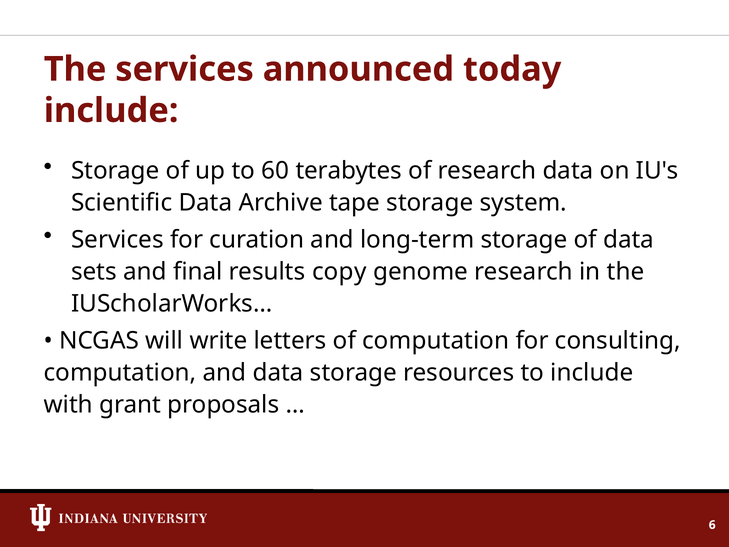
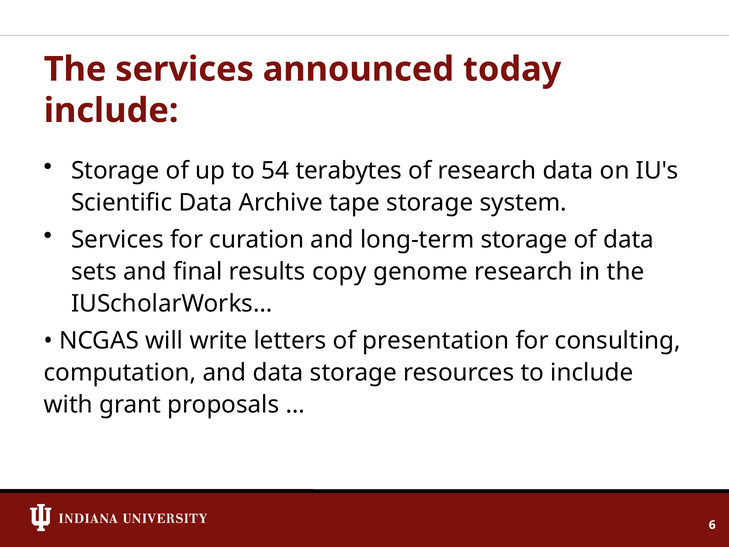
60: 60 -> 54
of computation: computation -> presentation
